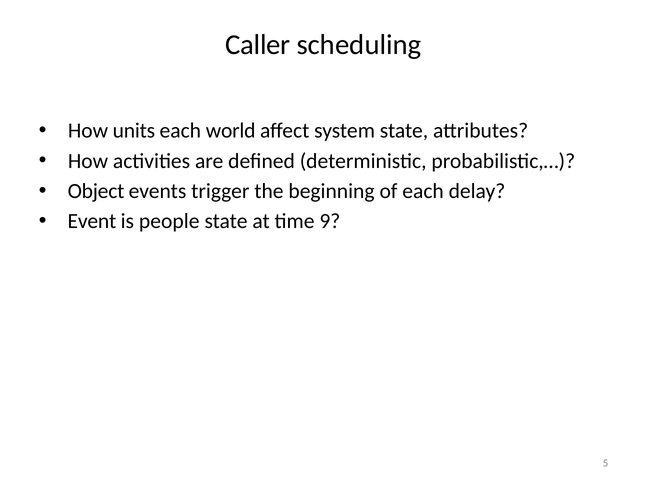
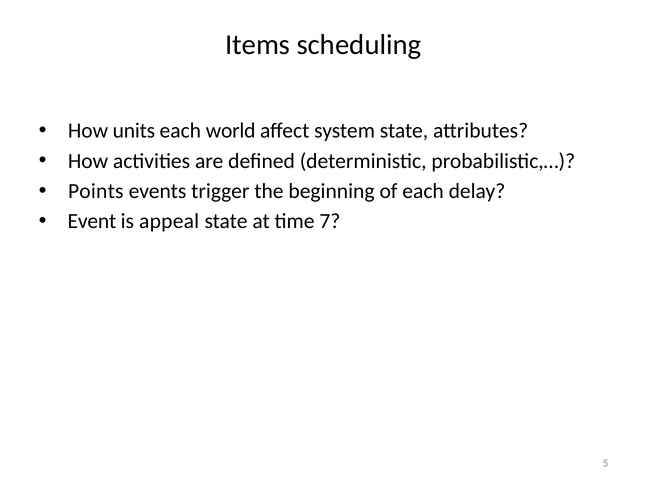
Caller: Caller -> Items
Object: Object -> Points
people: people -> appeal
9: 9 -> 7
